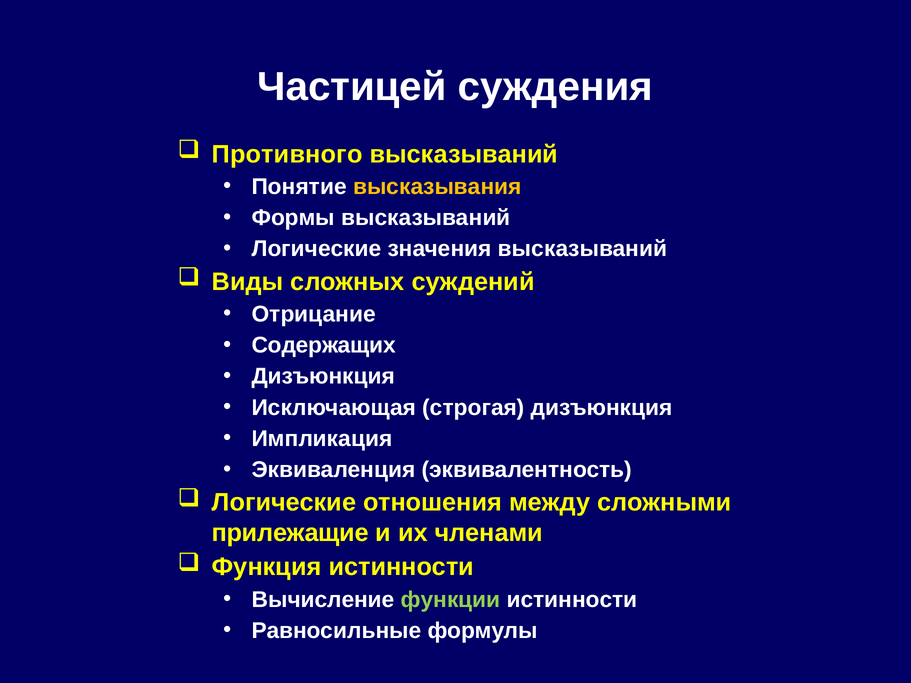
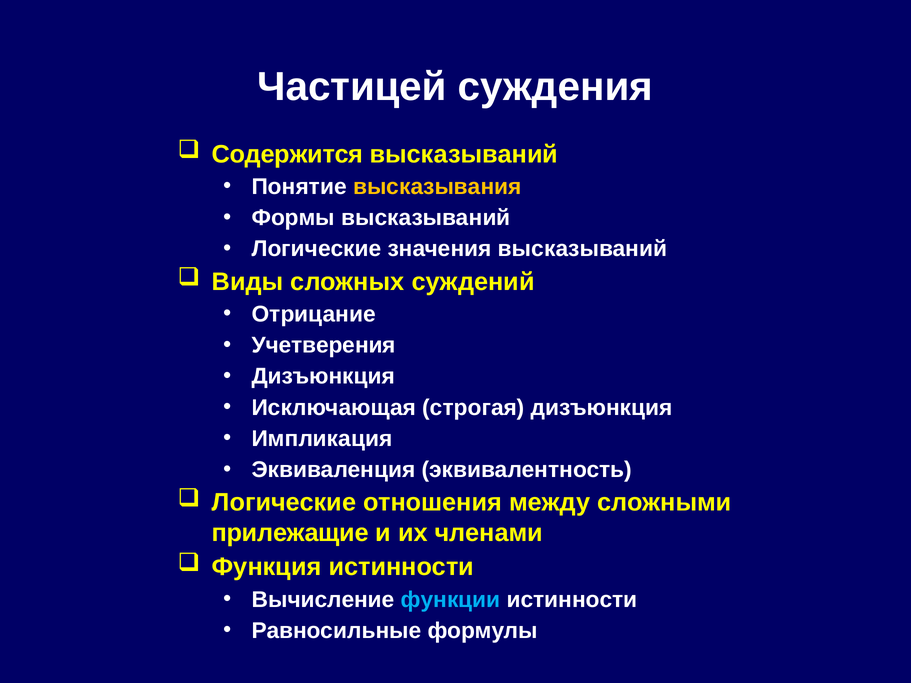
Противного: Противного -> Содержится
Содержащих: Содержащих -> Учетверения
функции colour: light green -> light blue
